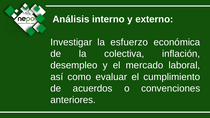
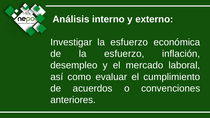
de la colectiva: colectiva -> esfuerzo
